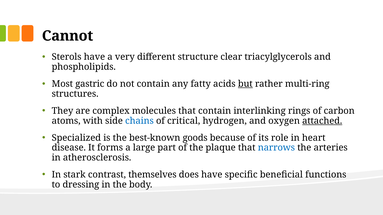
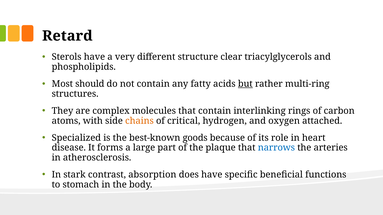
Cannot: Cannot -> Retard
gastric: gastric -> should
chains colour: blue -> orange
attached underline: present -> none
themselves: themselves -> absorption
dressing: dressing -> stomach
